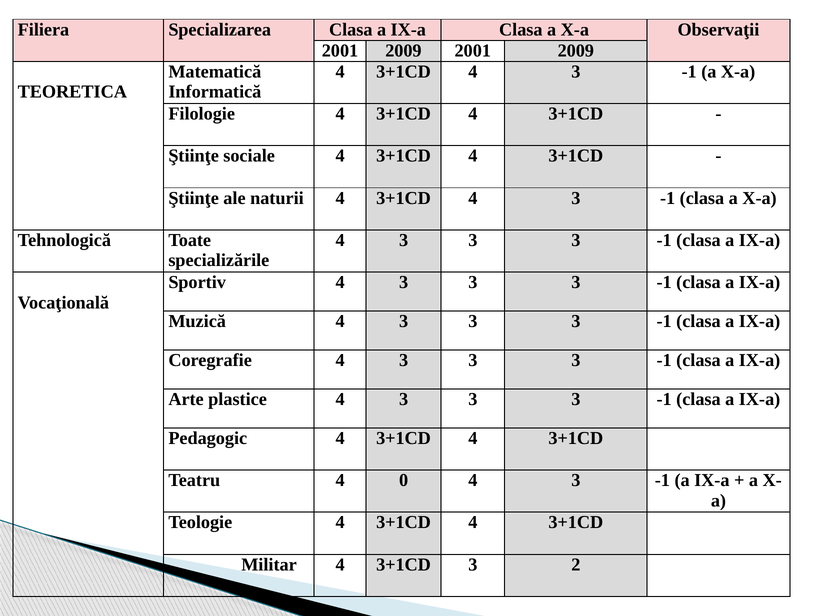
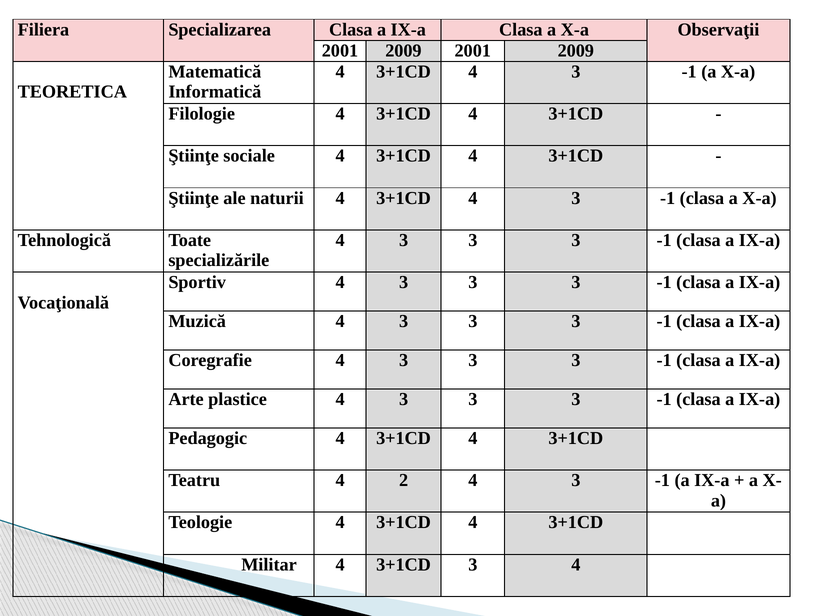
0: 0 -> 2
3 2: 2 -> 4
